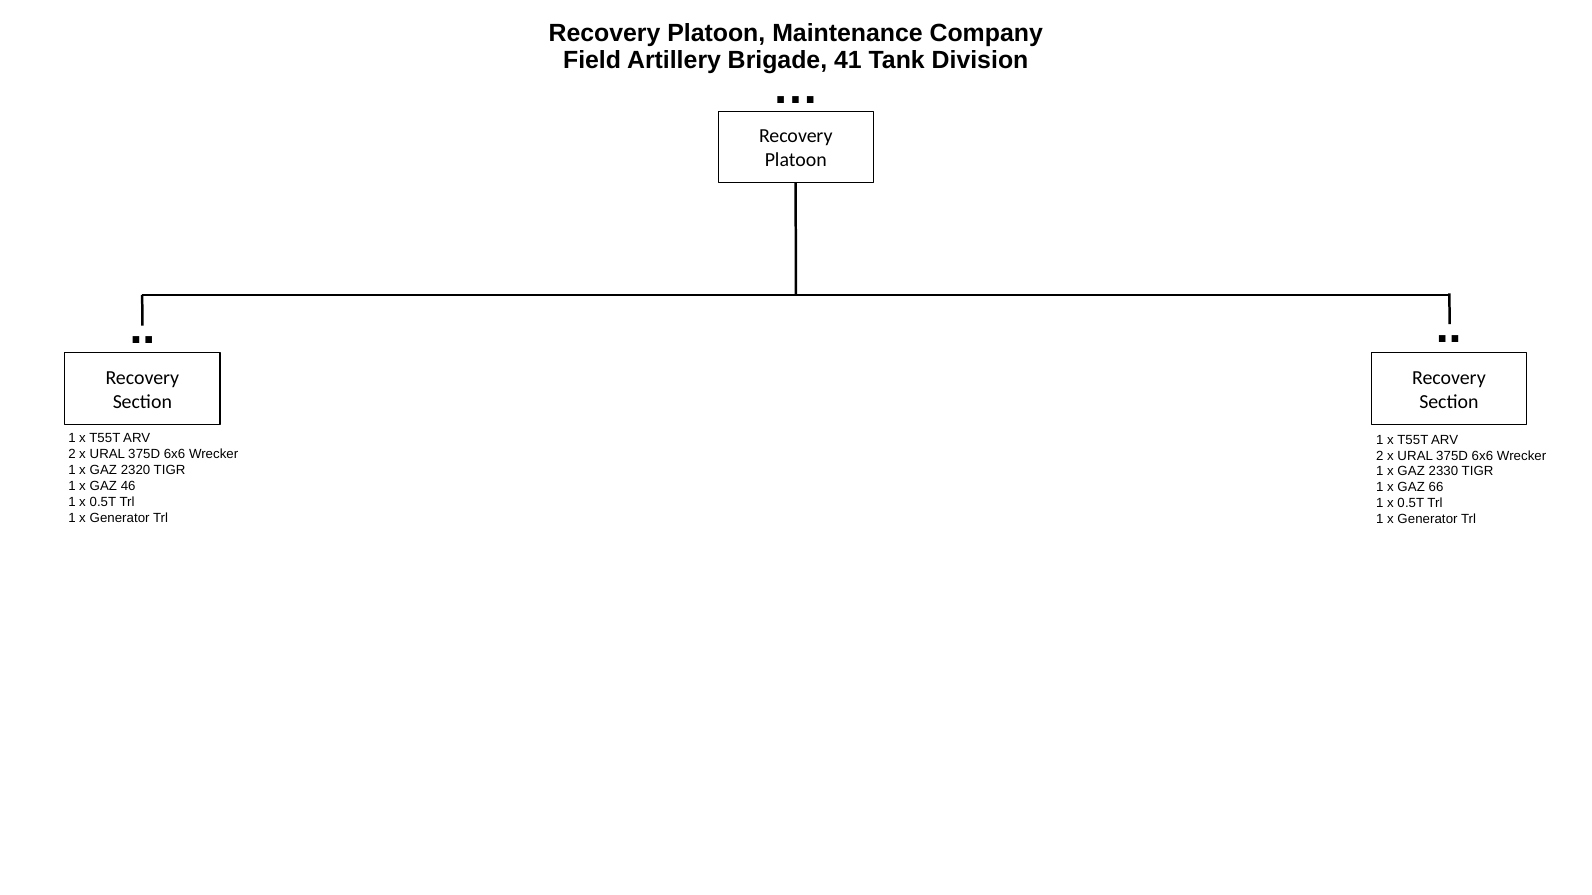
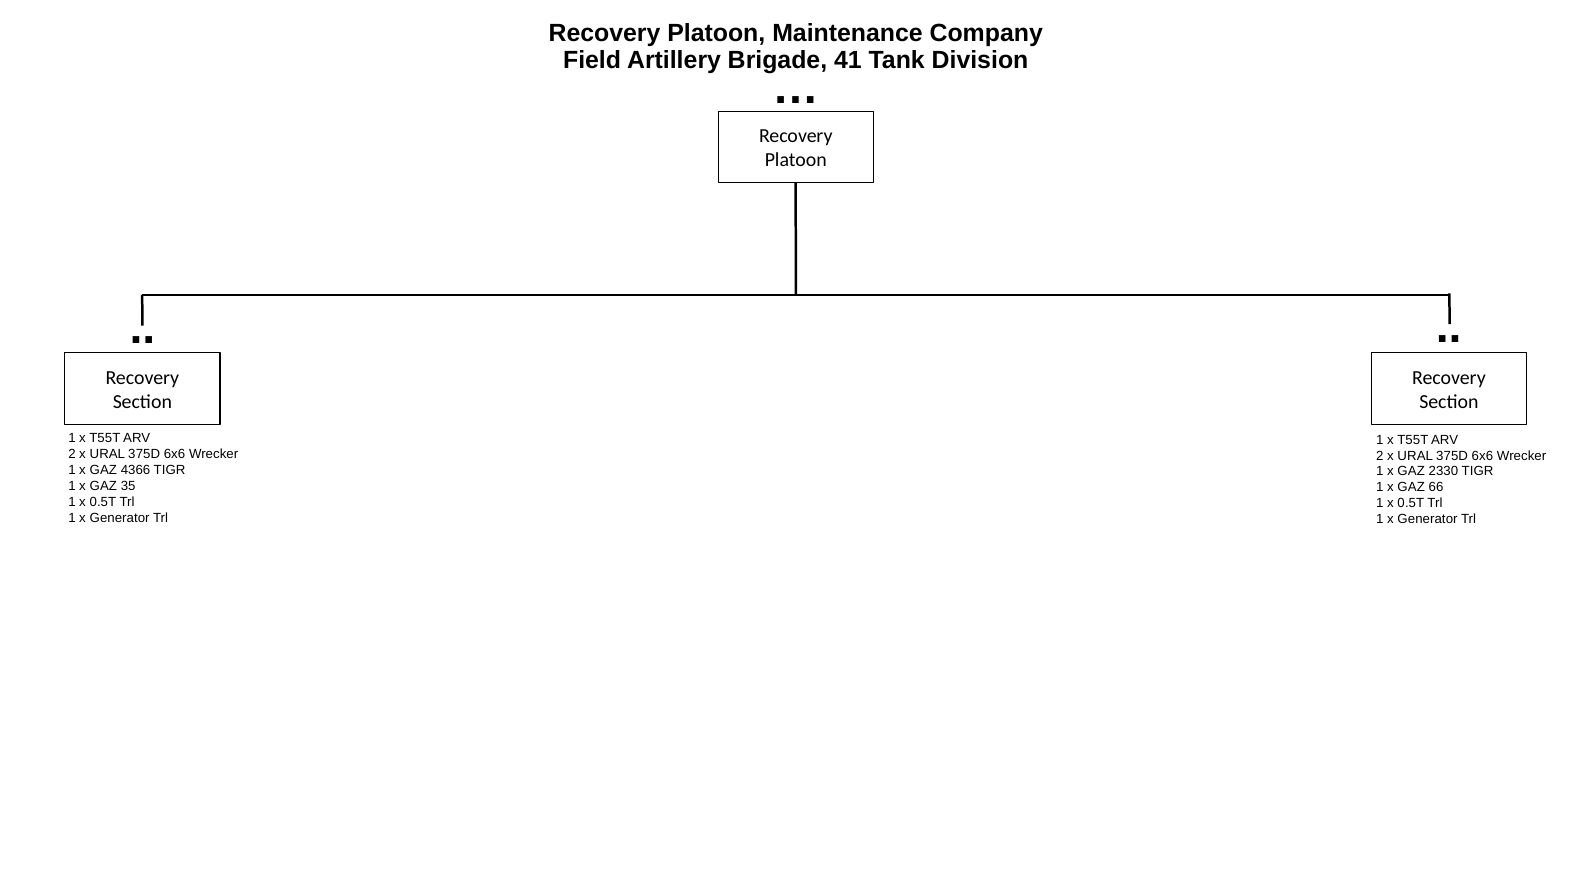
2320: 2320 -> 4366
46: 46 -> 35
